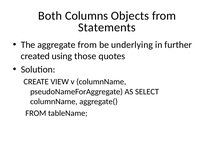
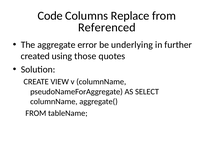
Both: Both -> Code
Objects: Objects -> Replace
Statements: Statements -> Referenced
aggregate from: from -> error
